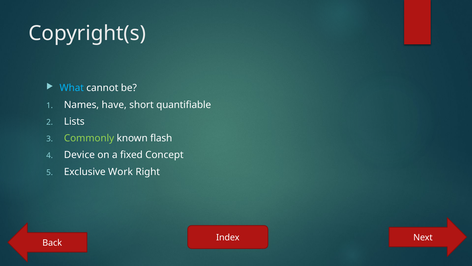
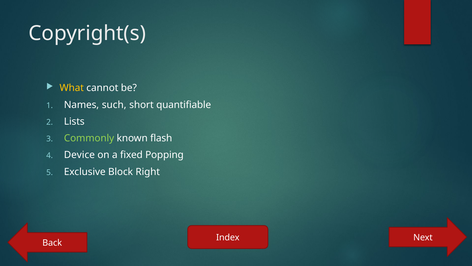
What colour: light blue -> yellow
have: have -> such
Concept: Concept -> Popping
Work: Work -> Block
